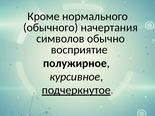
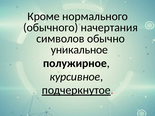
восприятие: восприятие -> уникальное
